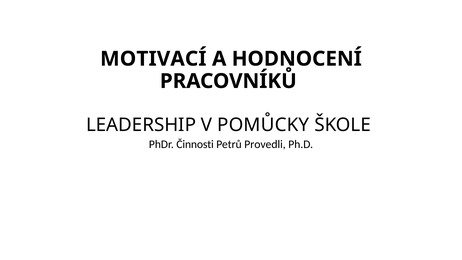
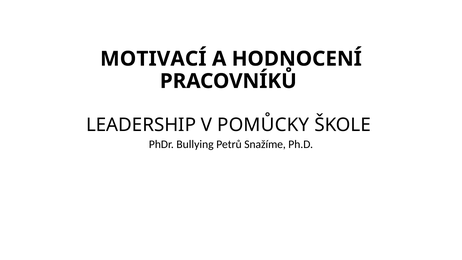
Činnosti: Činnosti -> Bullying
Provedli: Provedli -> Snažíme
